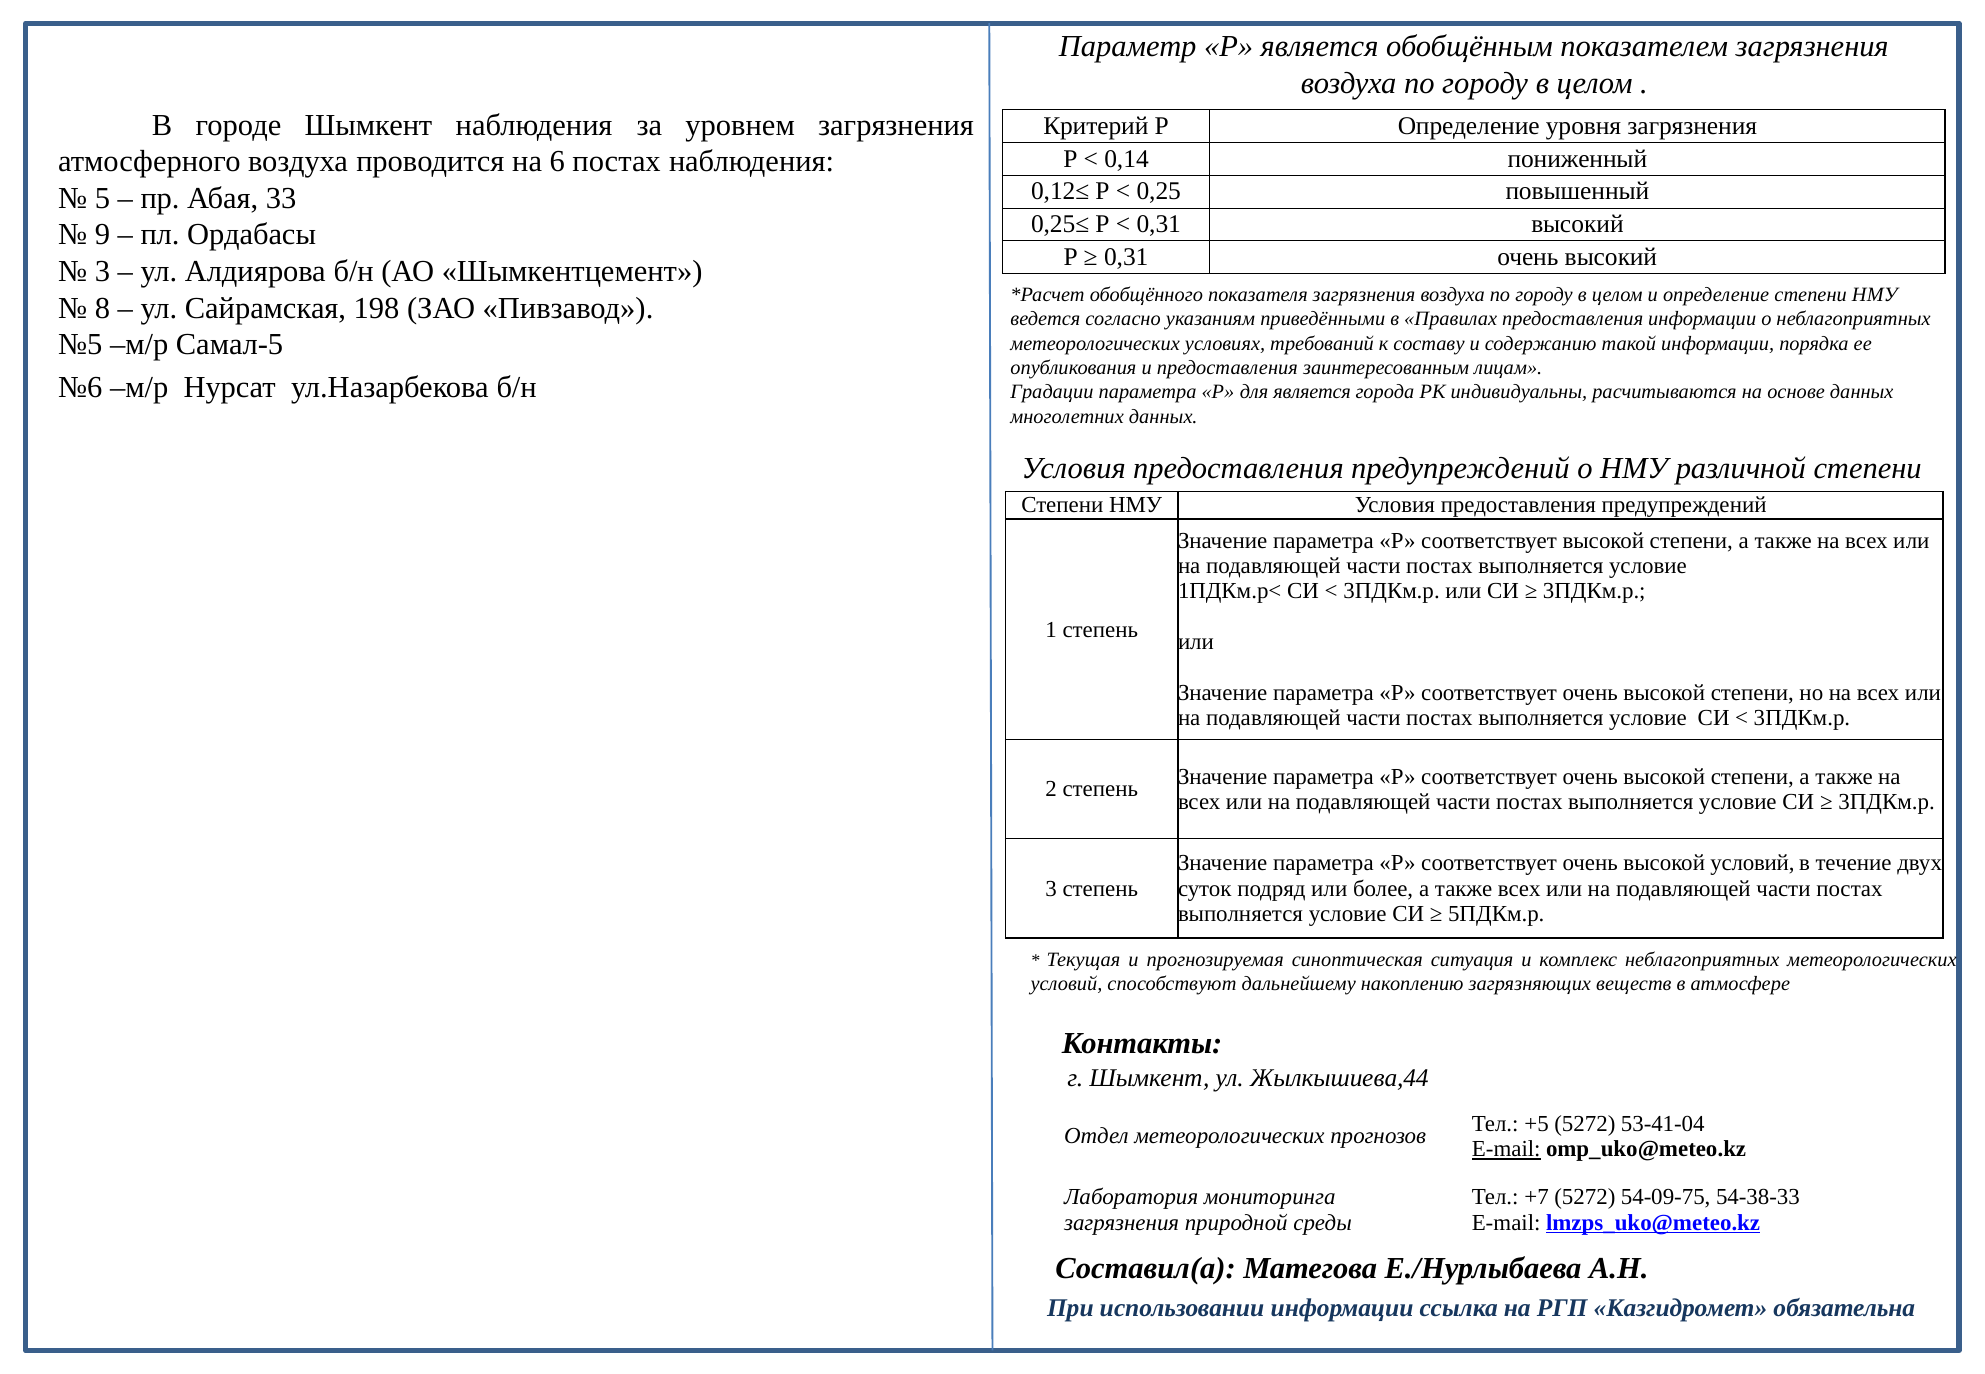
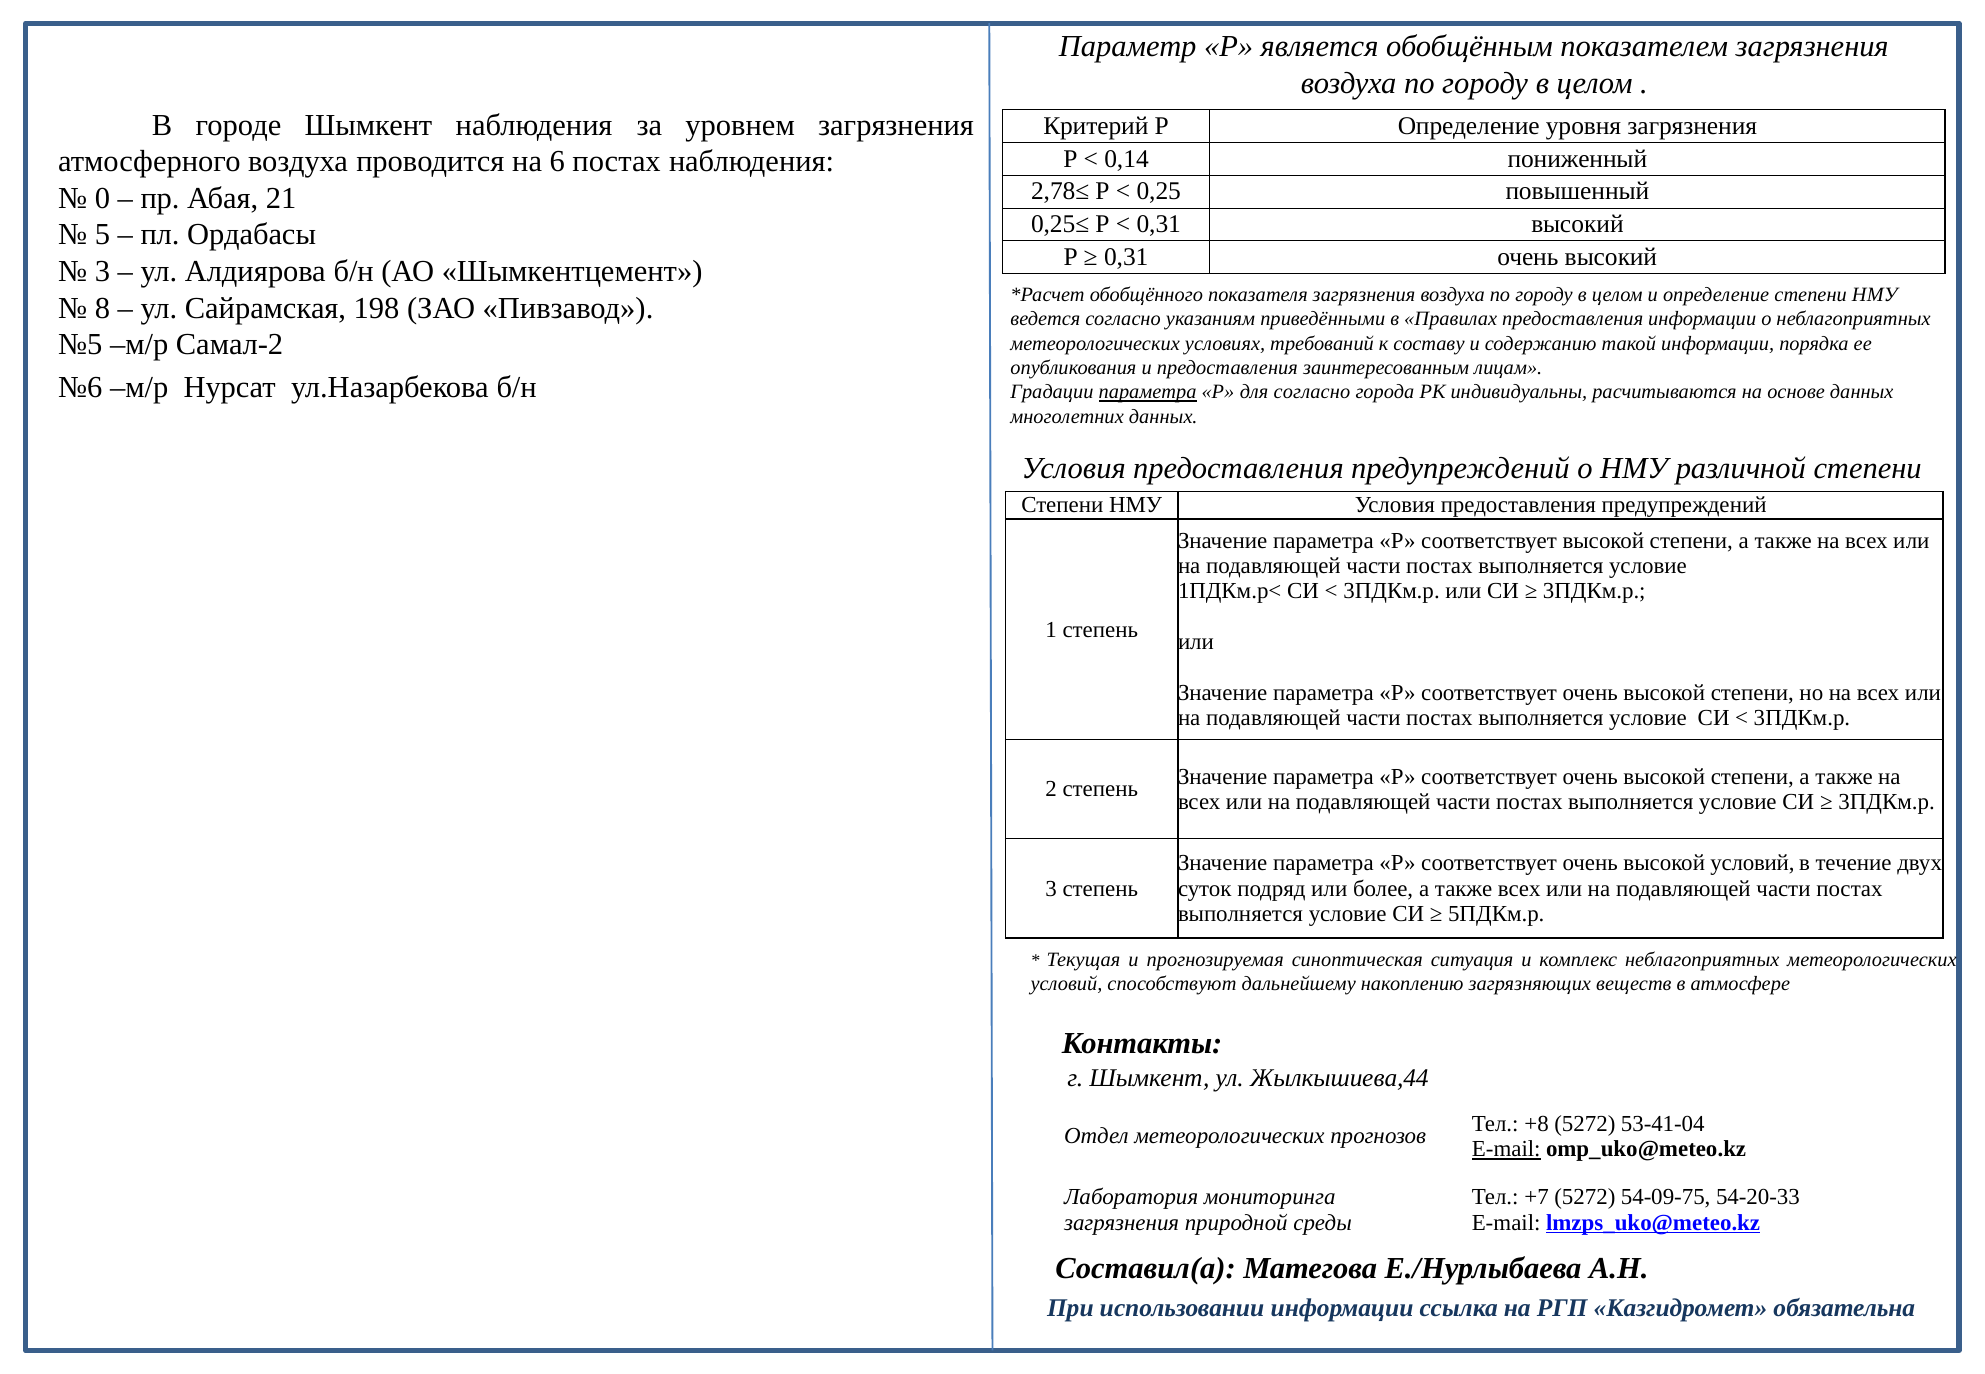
0,12≤: 0,12≤ -> 2,78≤
5: 5 -> 0
33: 33 -> 21
9: 9 -> 5
Самал-5: Самал-5 -> Самал-2
параметра at (1148, 392) underline: none -> present
для является: является -> согласно
+5: +5 -> +8
54-38-33: 54-38-33 -> 54-20-33
